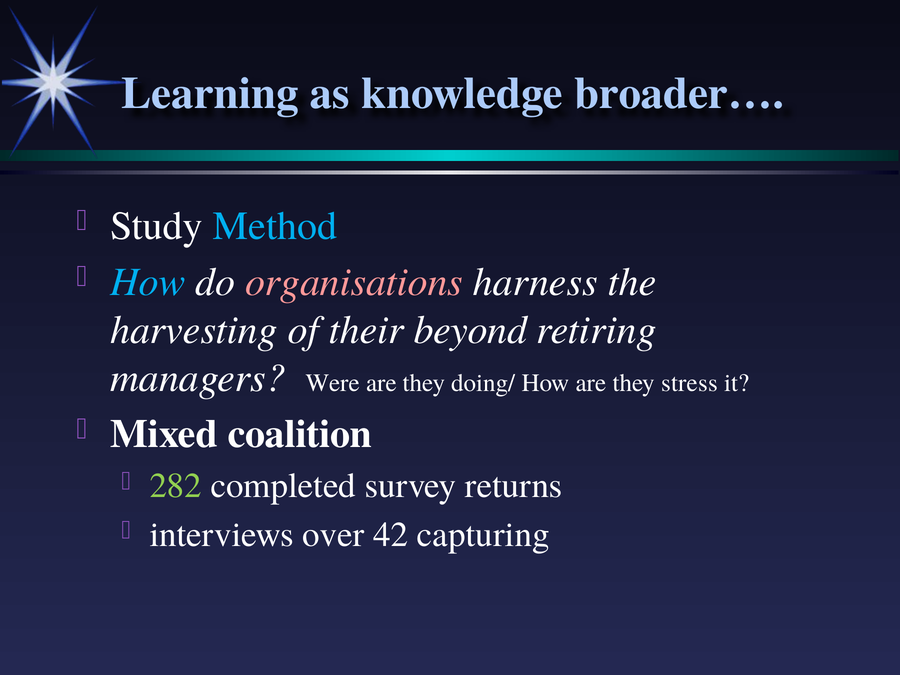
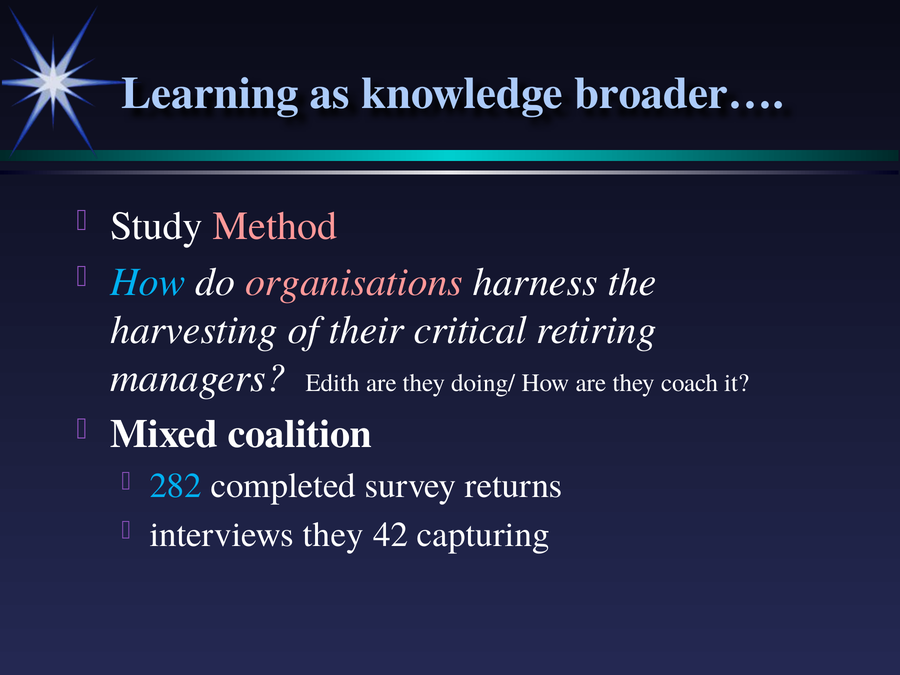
Method colour: light blue -> pink
beyond: beyond -> critical
Were: Were -> Edith
stress: stress -> coach
282 colour: light green -> light blue
interviews over: over -> they
